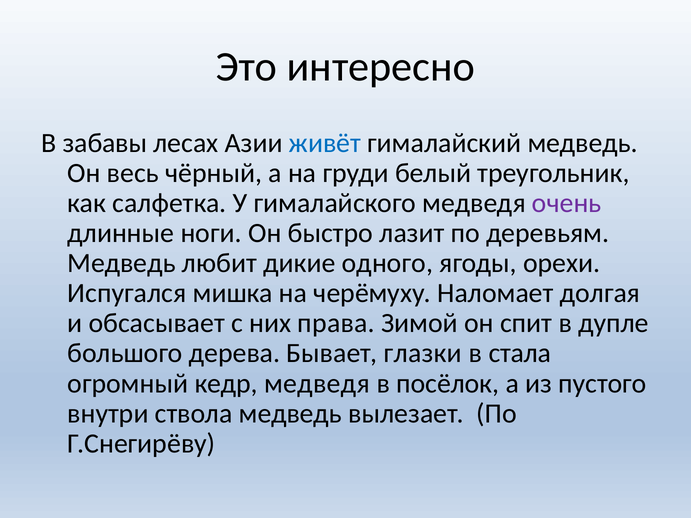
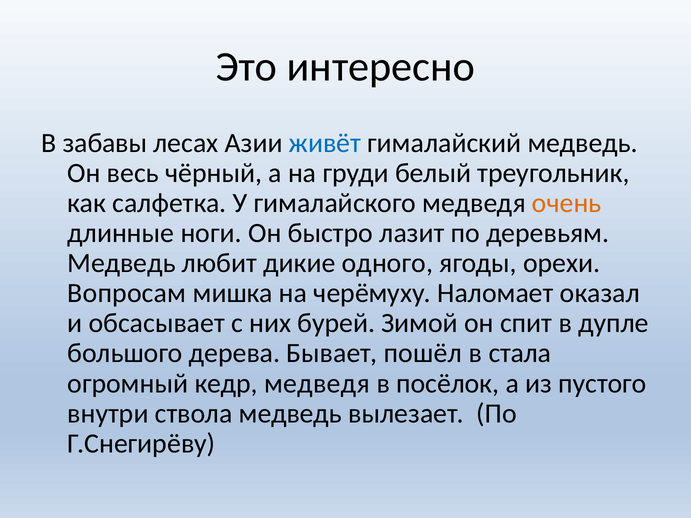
очень colour: purple -> orange
Испугался: Испугался -> Вопросам
долгая: долгая -> оказал
права: права -> бурей
глазки: глазки -> пошёл
